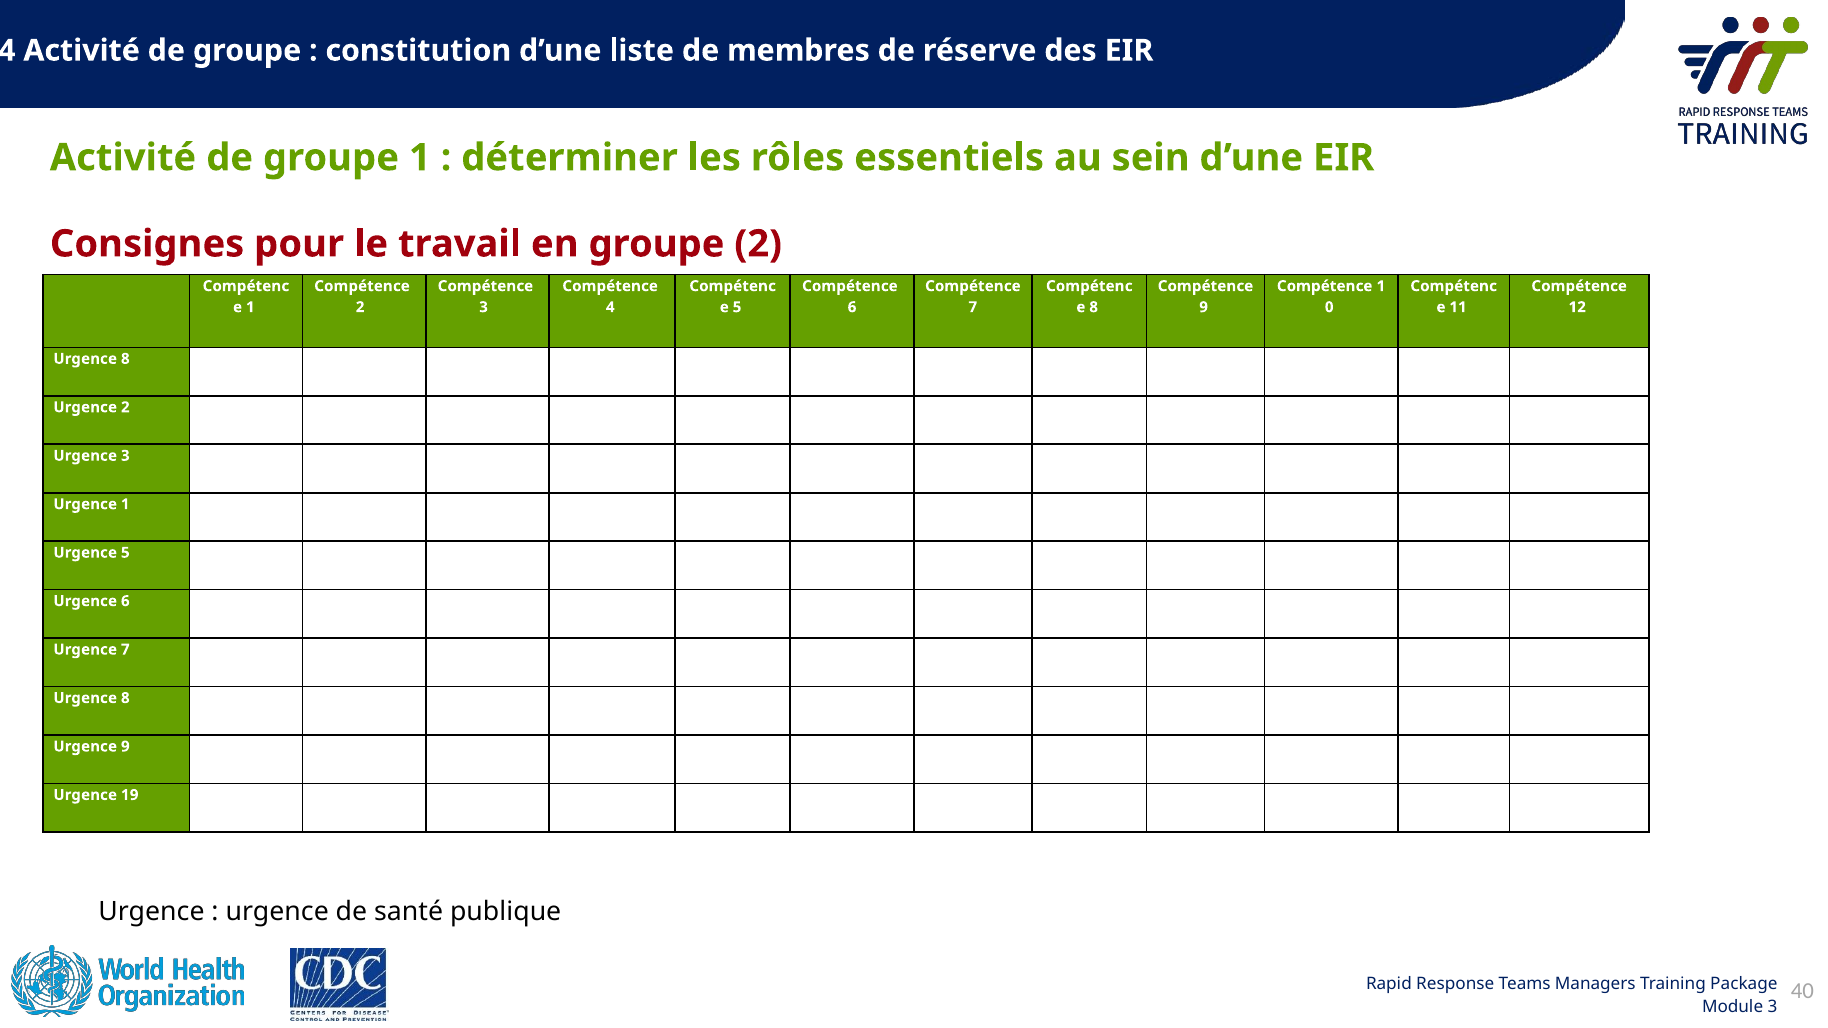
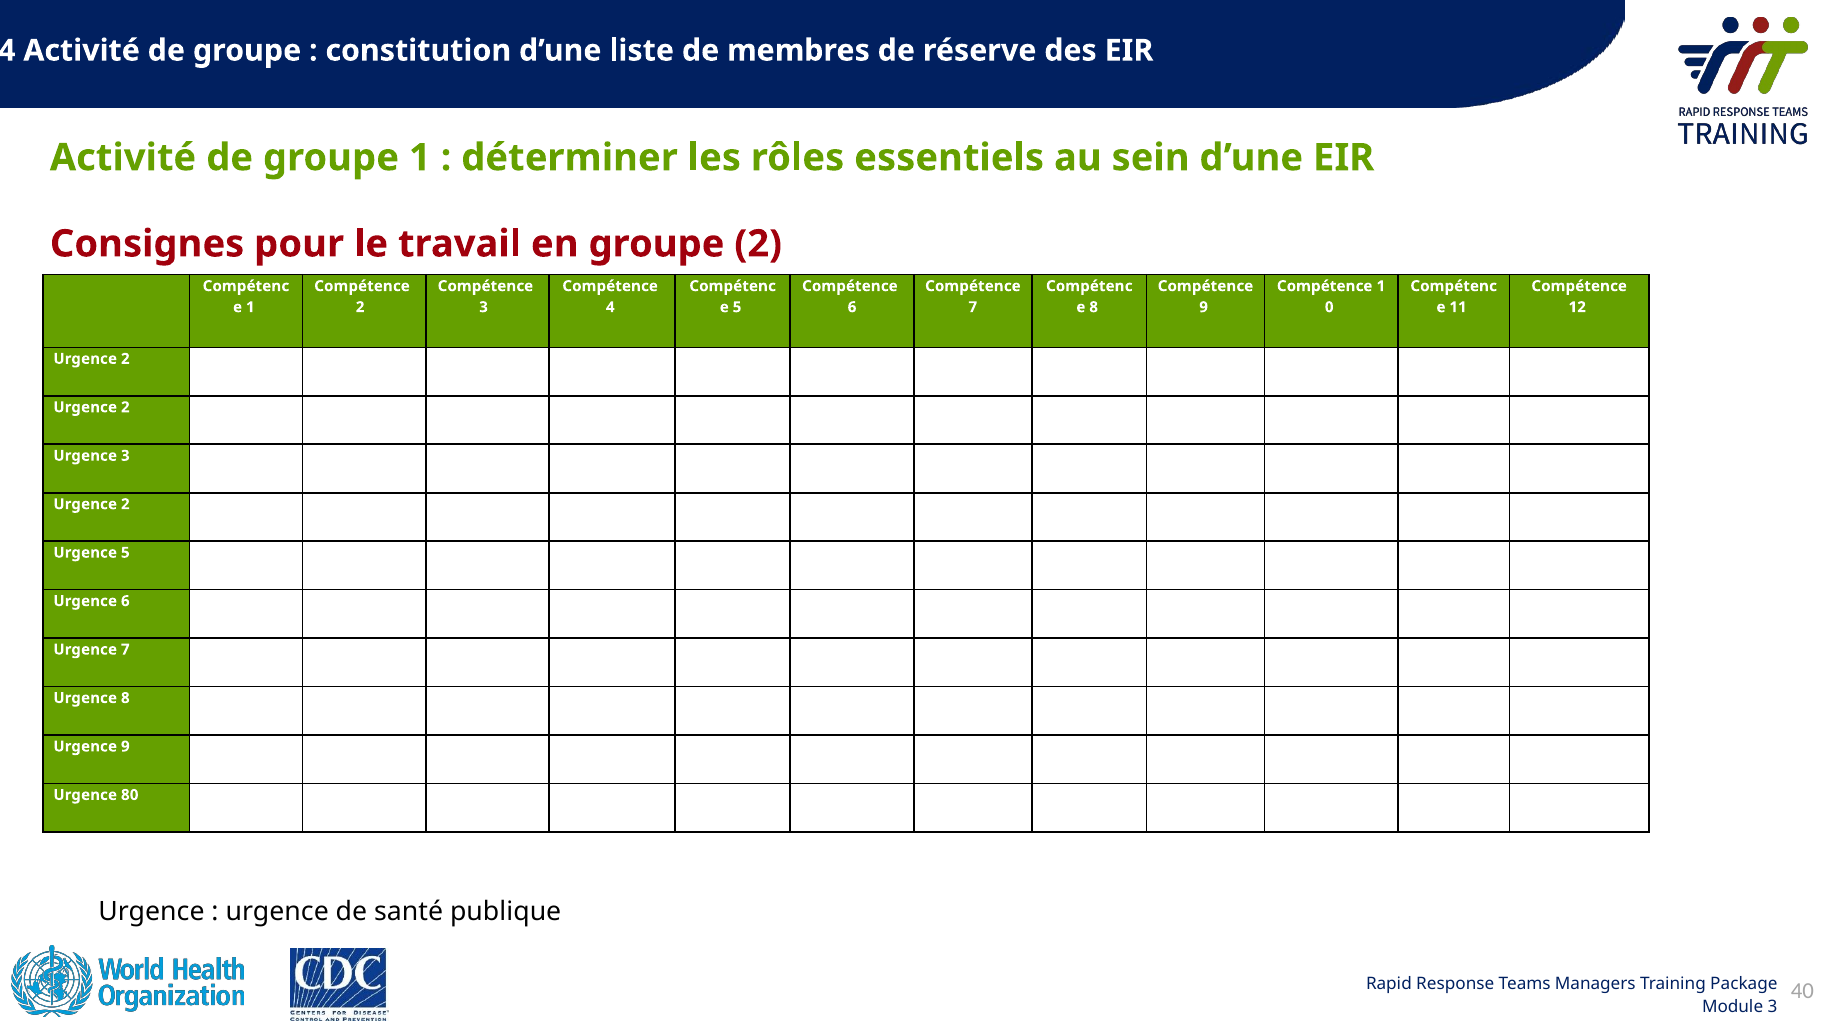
8 at (125, 359): 8 -> 2
1 at (125, 504): 1 -> 2
19: 19 -> 80
